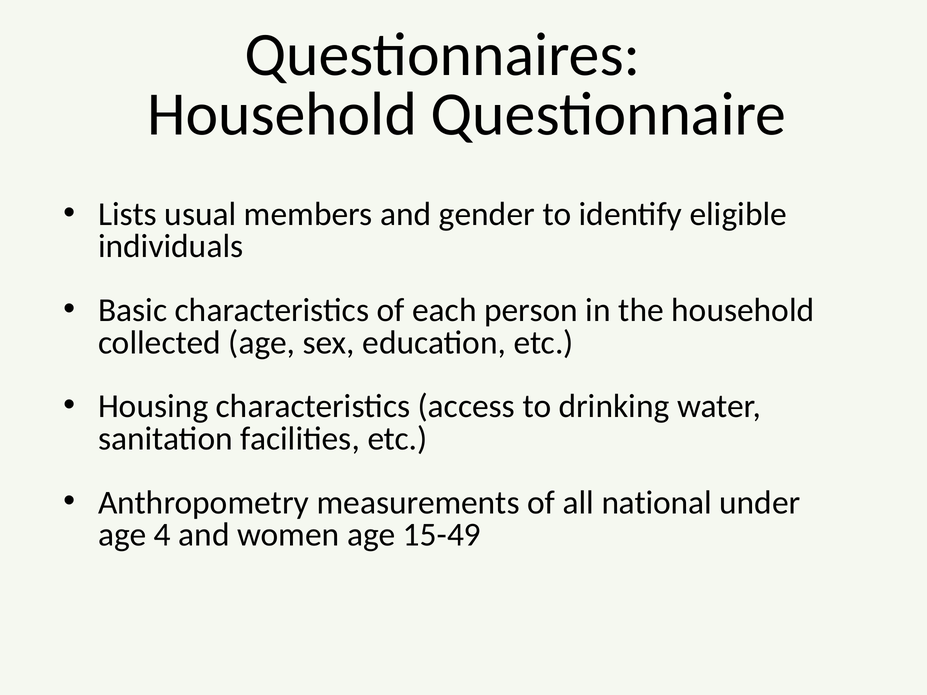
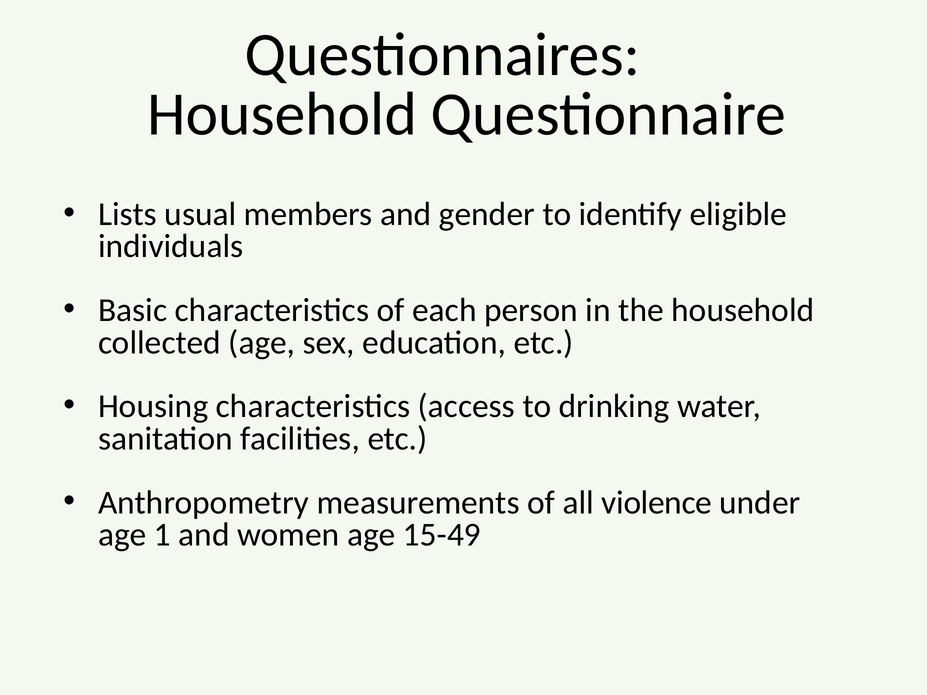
national: national -> violence
4: 4 -> 1
